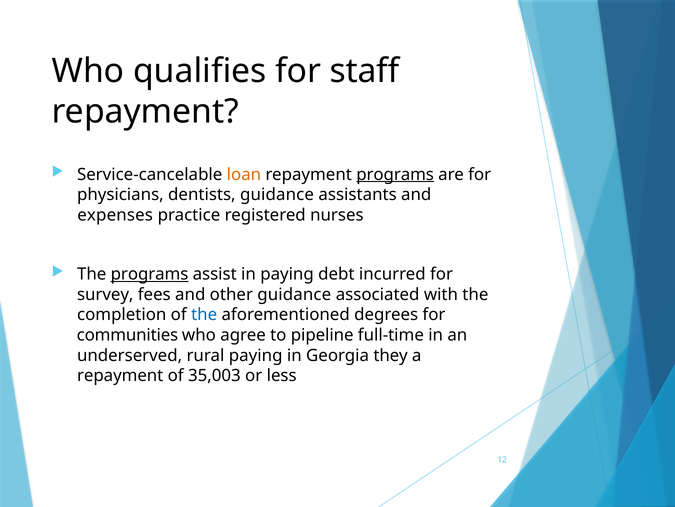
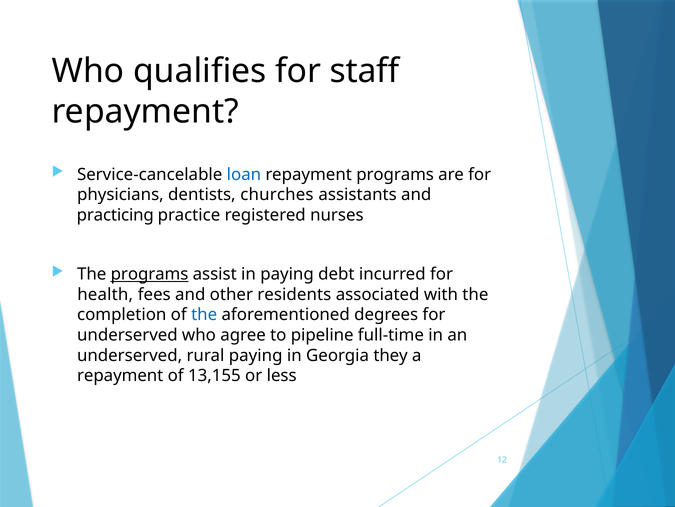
loan colour: orange -> blue
programs at (395, 174) underline: present -> none
dentists guidance: guidance -> churches
expenses: expenses -> practicing
survey: survey -> health
other guidance: guidance -> residents
communities at (127, 335): communities -> underserved
35,003: 35,003 -> 13,155
